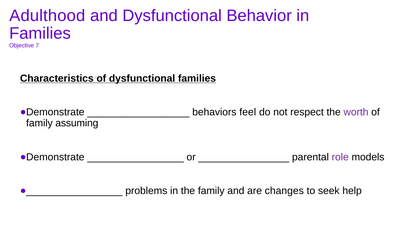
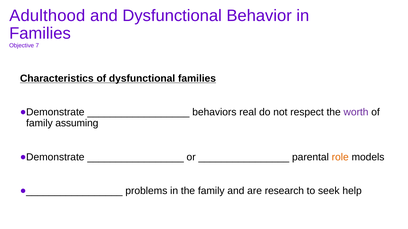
feel: feel -> real
role colour: purple -> orange
changes: changes -> research
